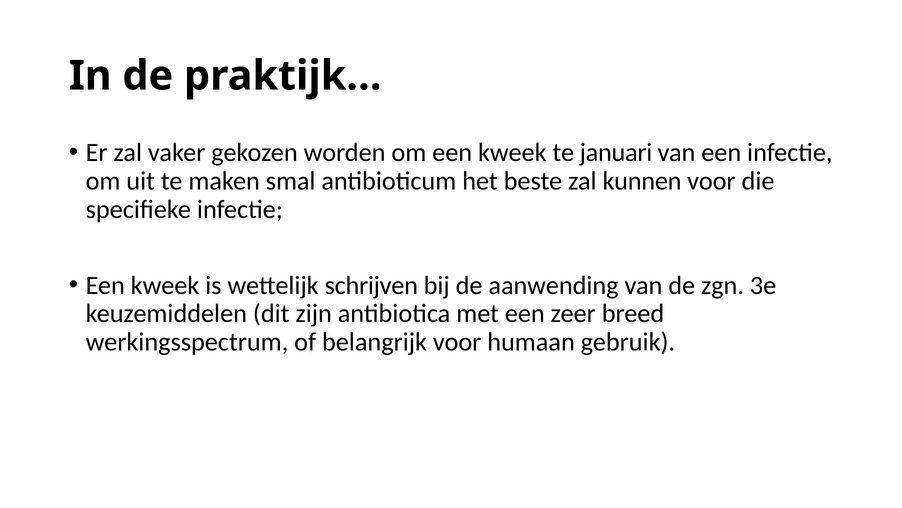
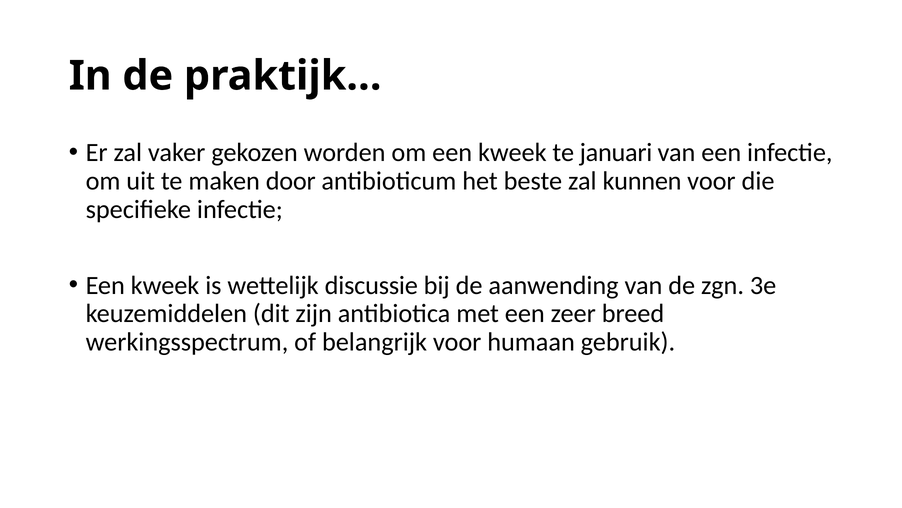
smal: smal -> door
schrijven: schrijven -> discussie
